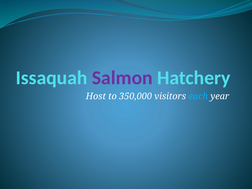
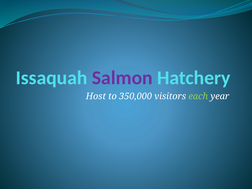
each colour: light blue -> light green
